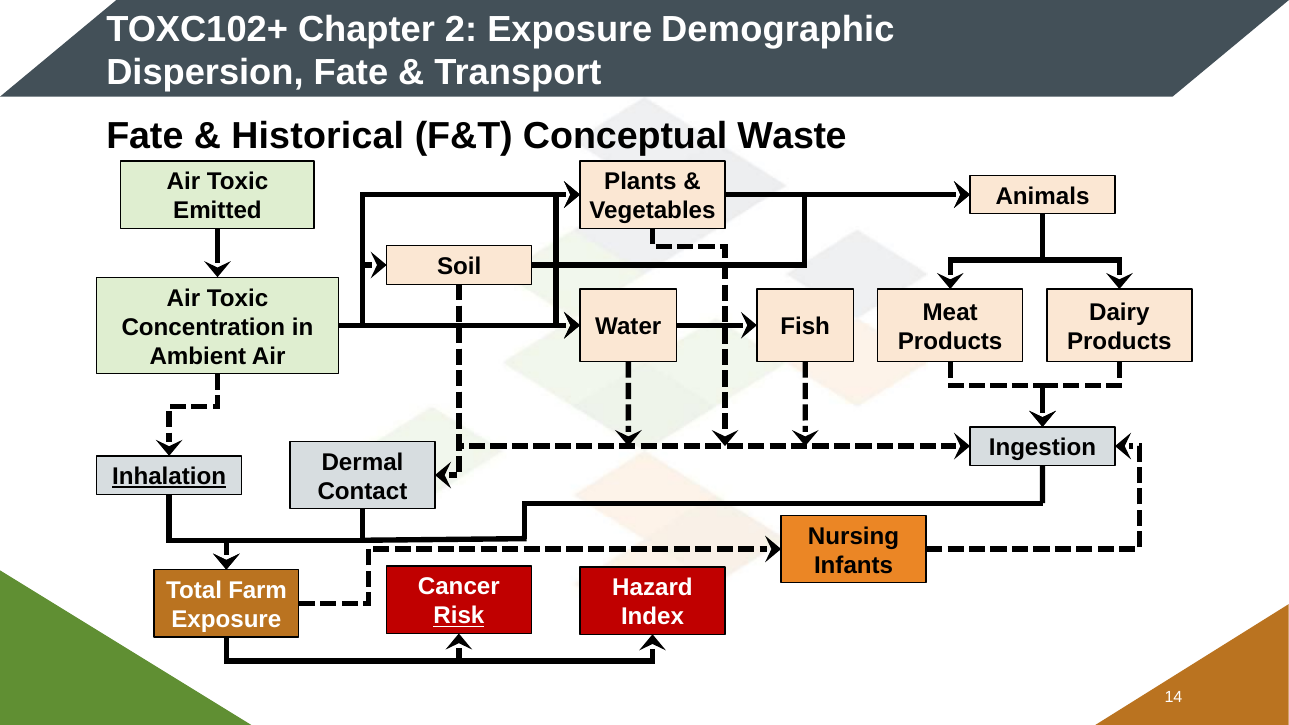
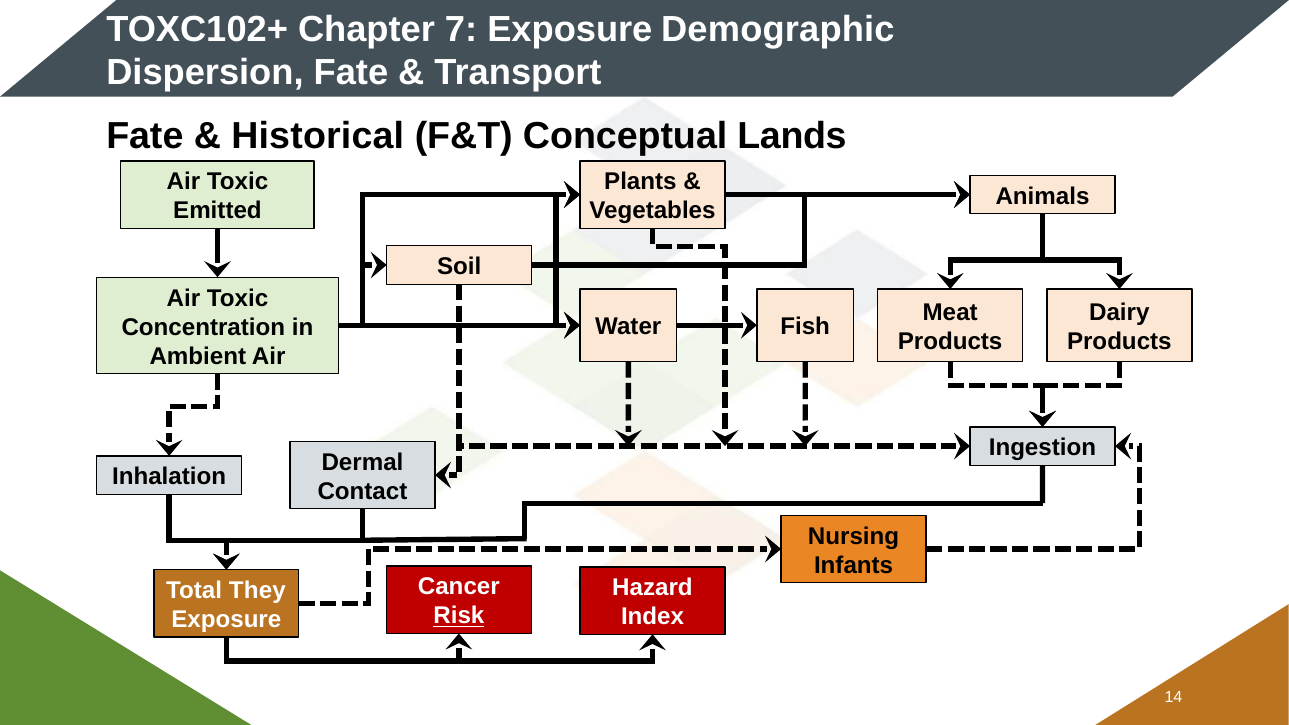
2: 2 -> 7
Waste: Waste -> Lands
Inhalation underline: present -> none
Farm: Farm -> They
